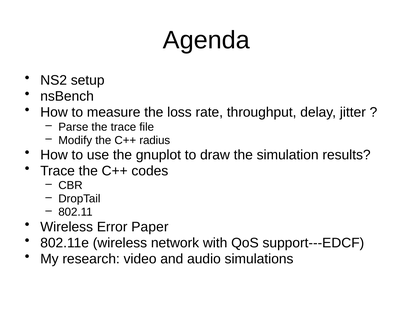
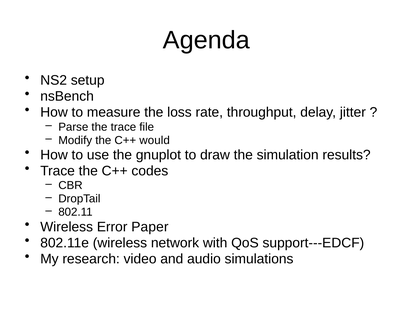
radius: radius -> would
